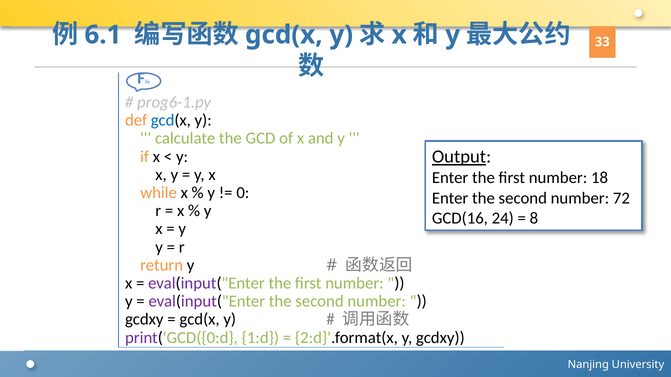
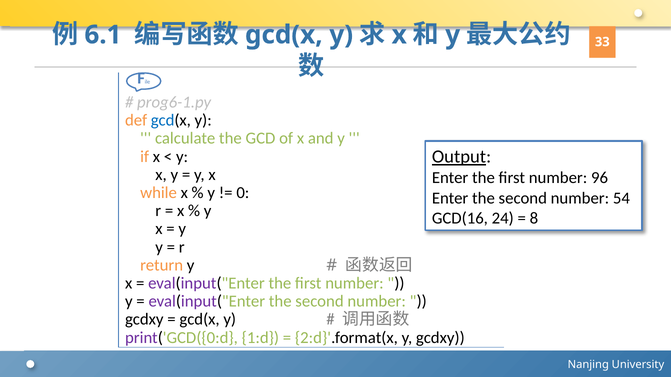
18: 18 -> 96
72: 72 -> 54
